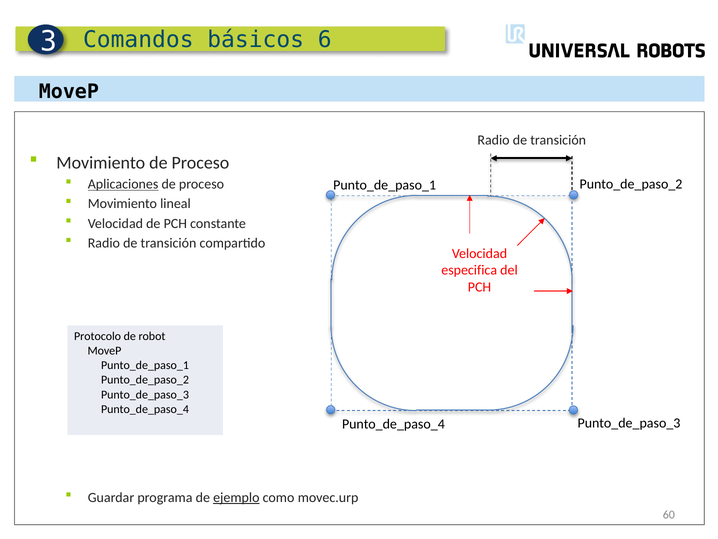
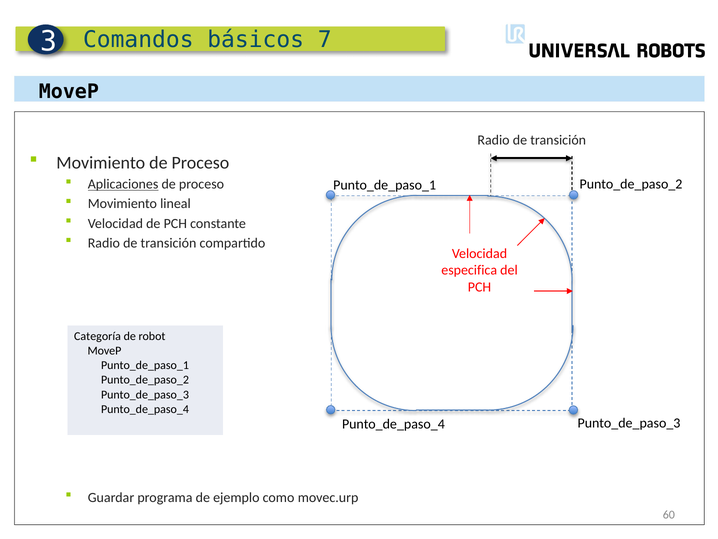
6: 6 -> 7
Protocolo: Protocolo -> Categoría
ejemplo underline: present -> none
